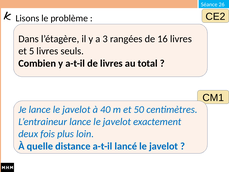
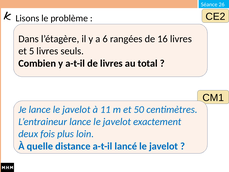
3: 3 -> 6
40: 40 -> 11
